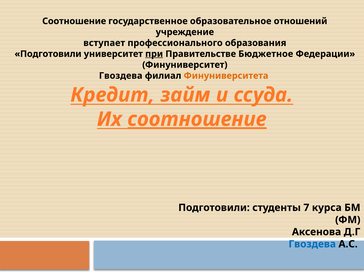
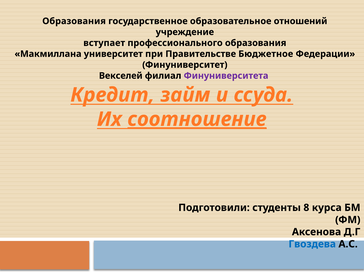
Соотношение at (74, 21): Соотношение -> Образования
Подготовили at (48, 54): Подготовили -> Макмиллана
при underline: present -> none
Гвоздева at (121, 76): Гвоздева -> Векселей
Финуниверситета colour: orange -> purple
7: 7 -> 8
